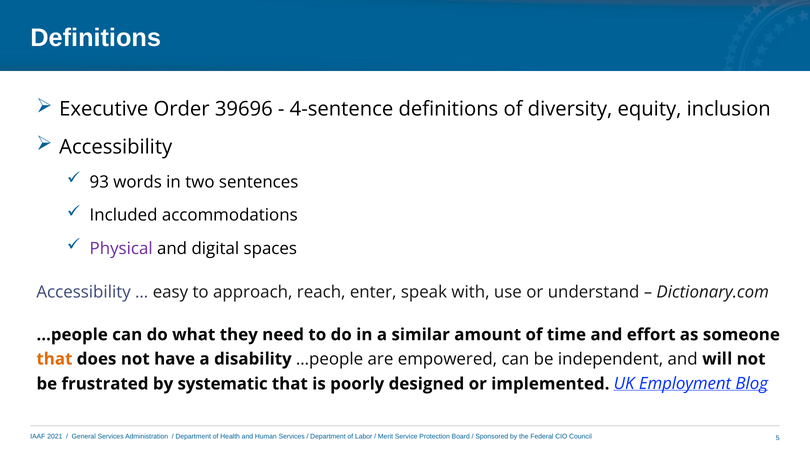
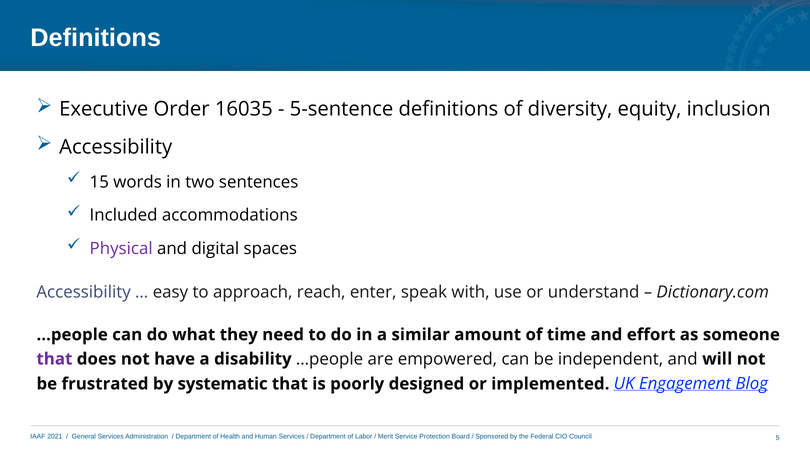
39696: 39696 -> 16035
4-sentence: 4-sentence -> 5-sentence
93: 93 -> 15
that at (54, 359) colour: orange -> purple
Employment: Employment -> Engagement
